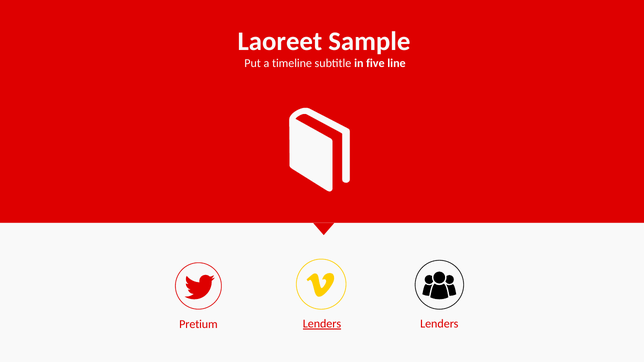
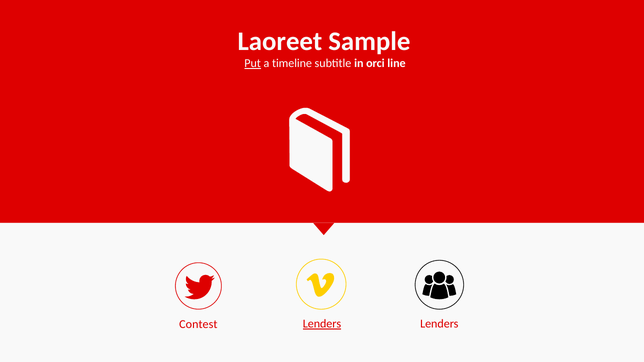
Put underline: none -> present
five: five -> orci
Pretium: Pretium -> Contest
